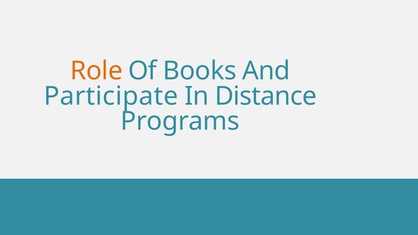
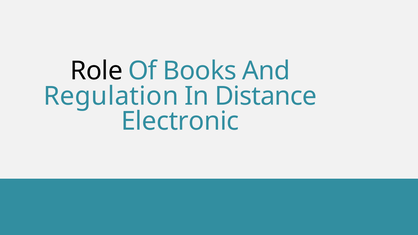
Role colour: orange -> black
Participate: Participate -> Regulation
Programs: Programs -> Electronic
